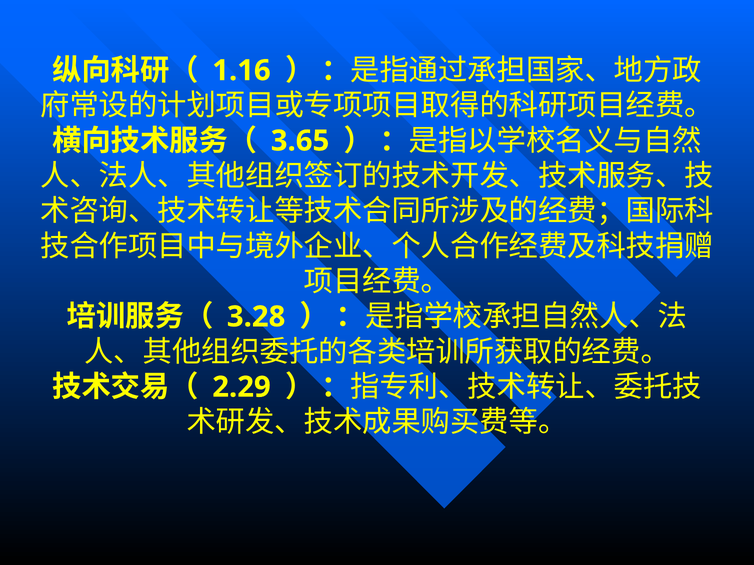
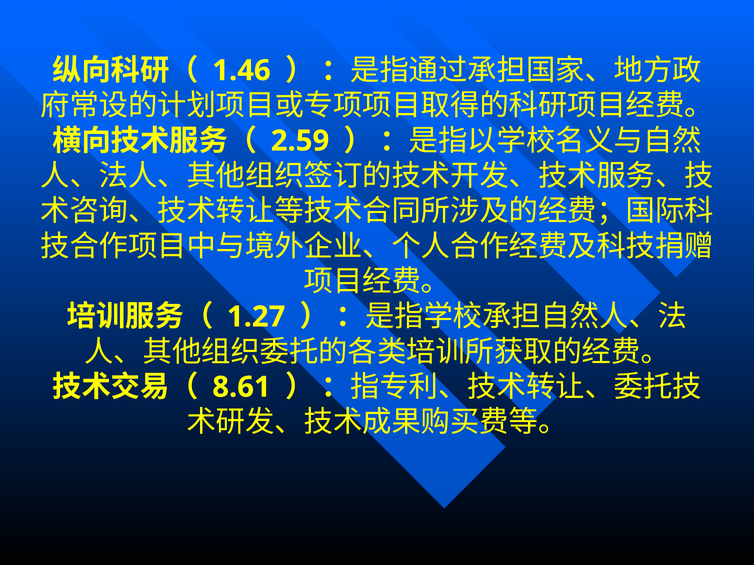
1.16: 1.16 -> 1.46
3.65: 3.65 -> 2.59
3.28: 3.28 -> 1.27
2.29: 2.29 -> 8.61
